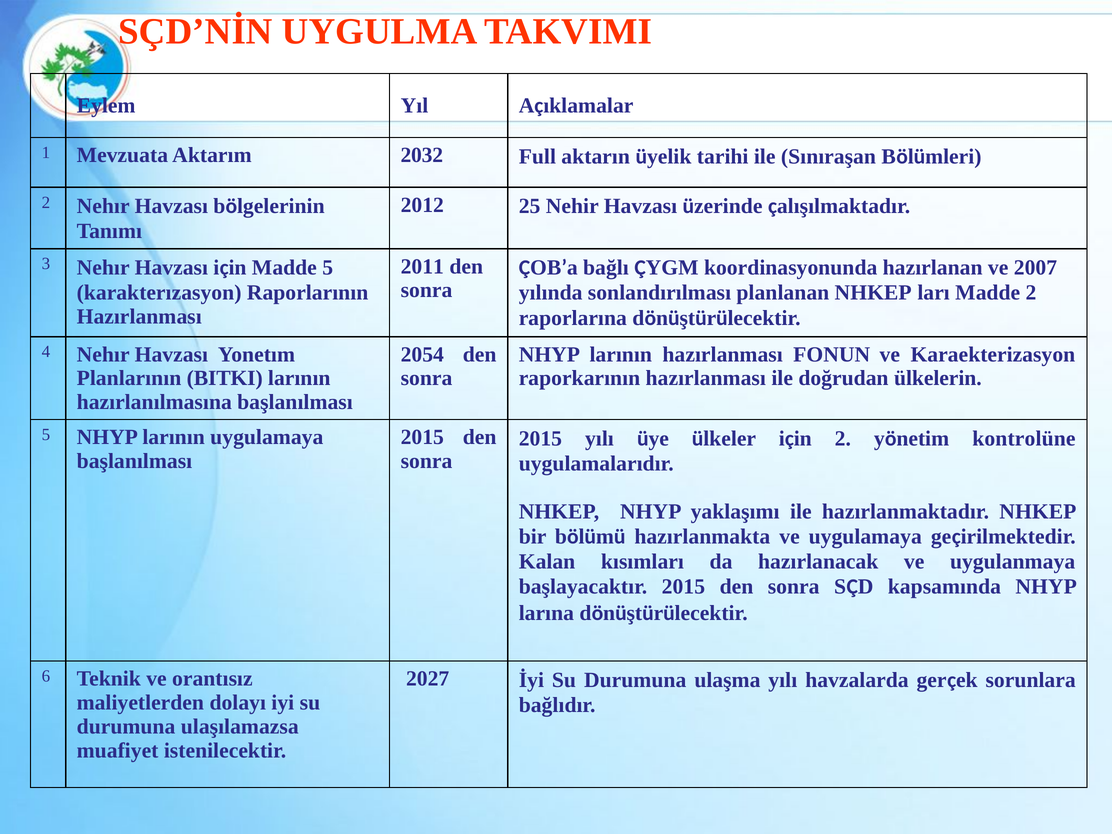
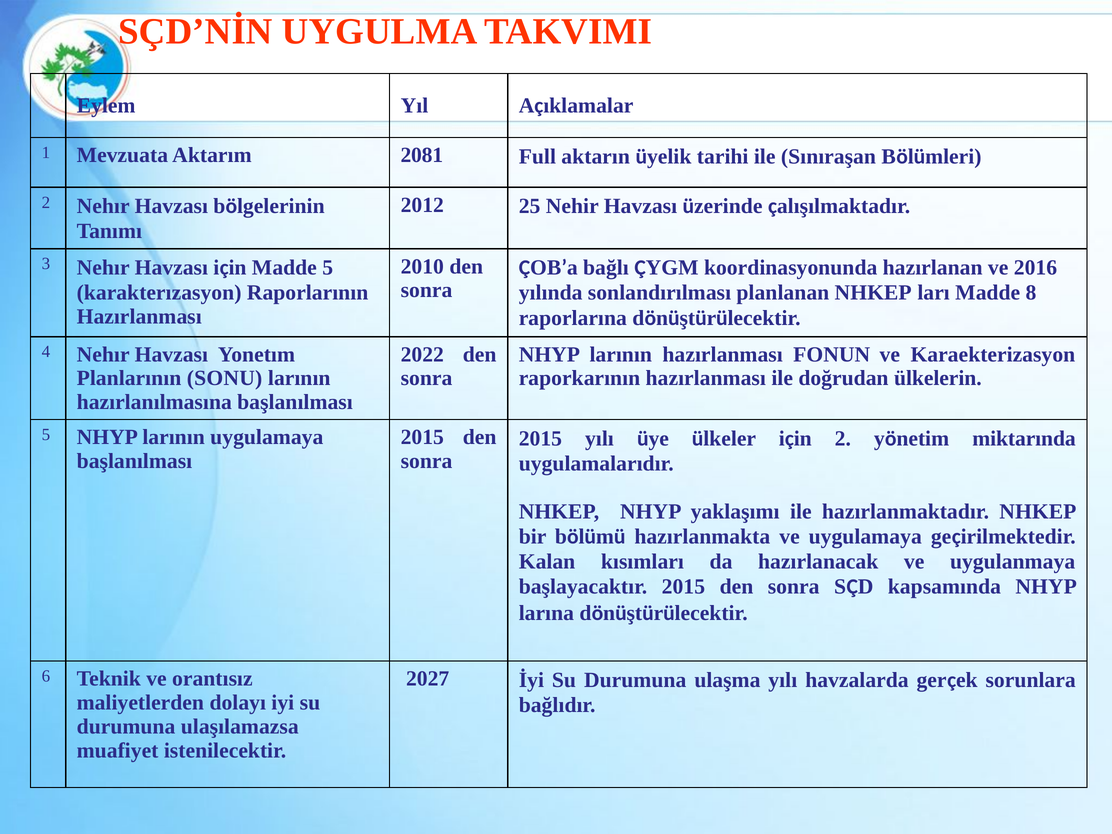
2032: 2032 -> 2081
2011: 2011 -> 2010
2007: 2007 -> 2016
Madde 2: 2 -> 8
2054: 2054 -> 2022
BITKI: BITKI -> SONU
kontrolüne: kontrolüne -> miktarında
